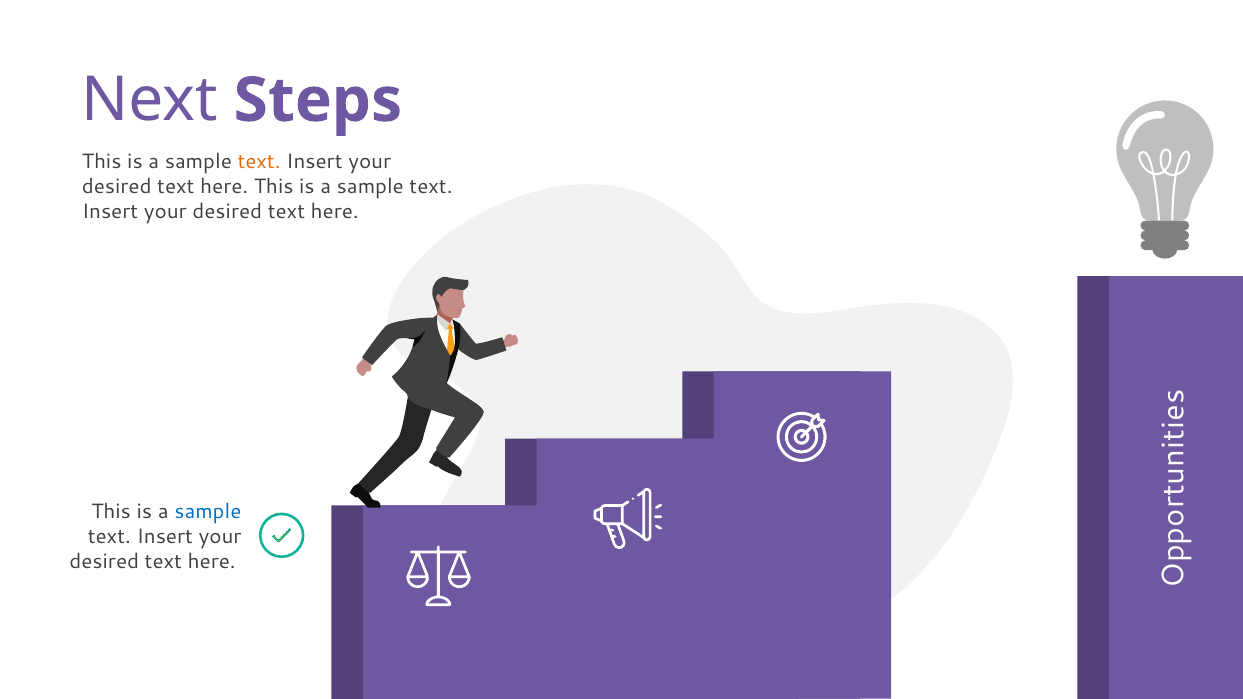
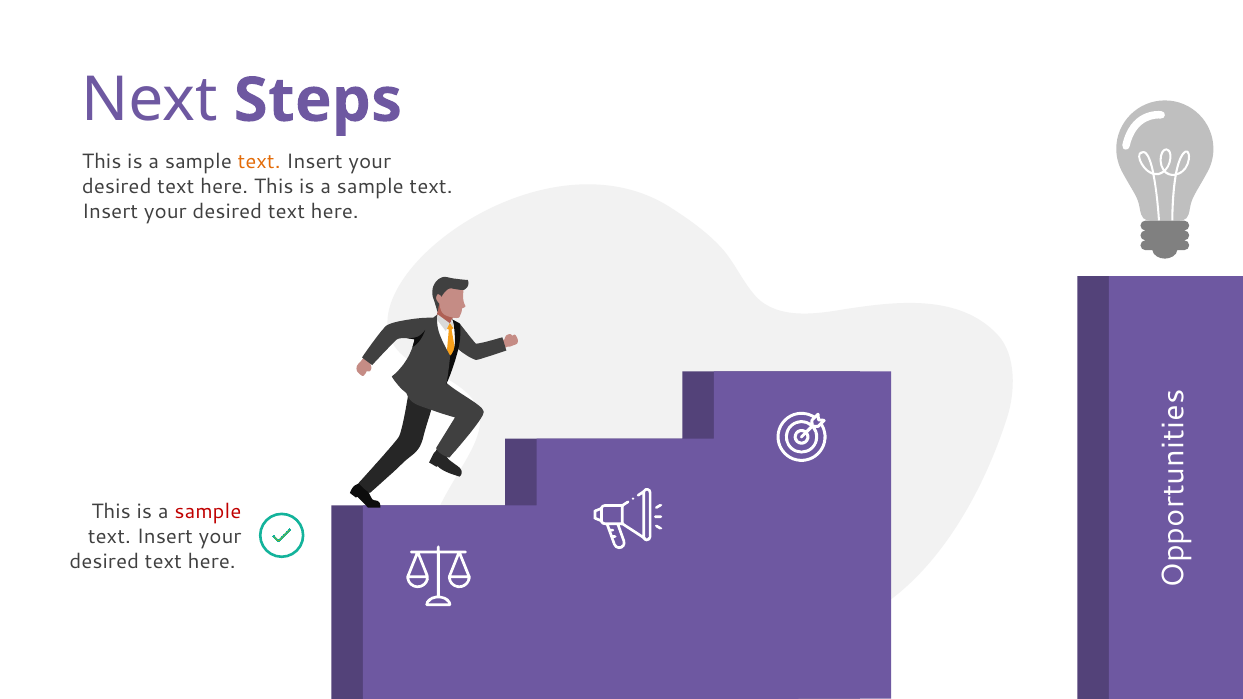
sample at (208, 512) colour: blue -> red
